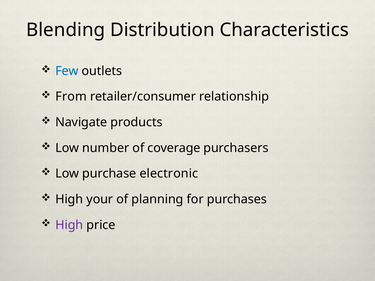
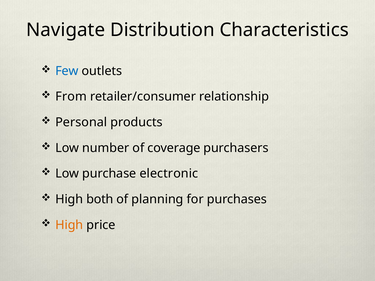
Blending: Blending -> Navigate
Navigate: Navigate -> Personal
your: your -> both
High at (69, 225) colour: purple -> orange
